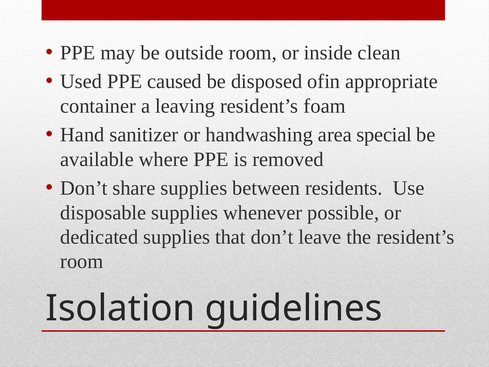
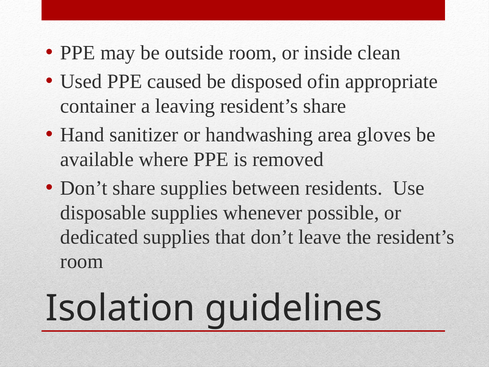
resident’s foam: foam -> share
special: special -> gloves
